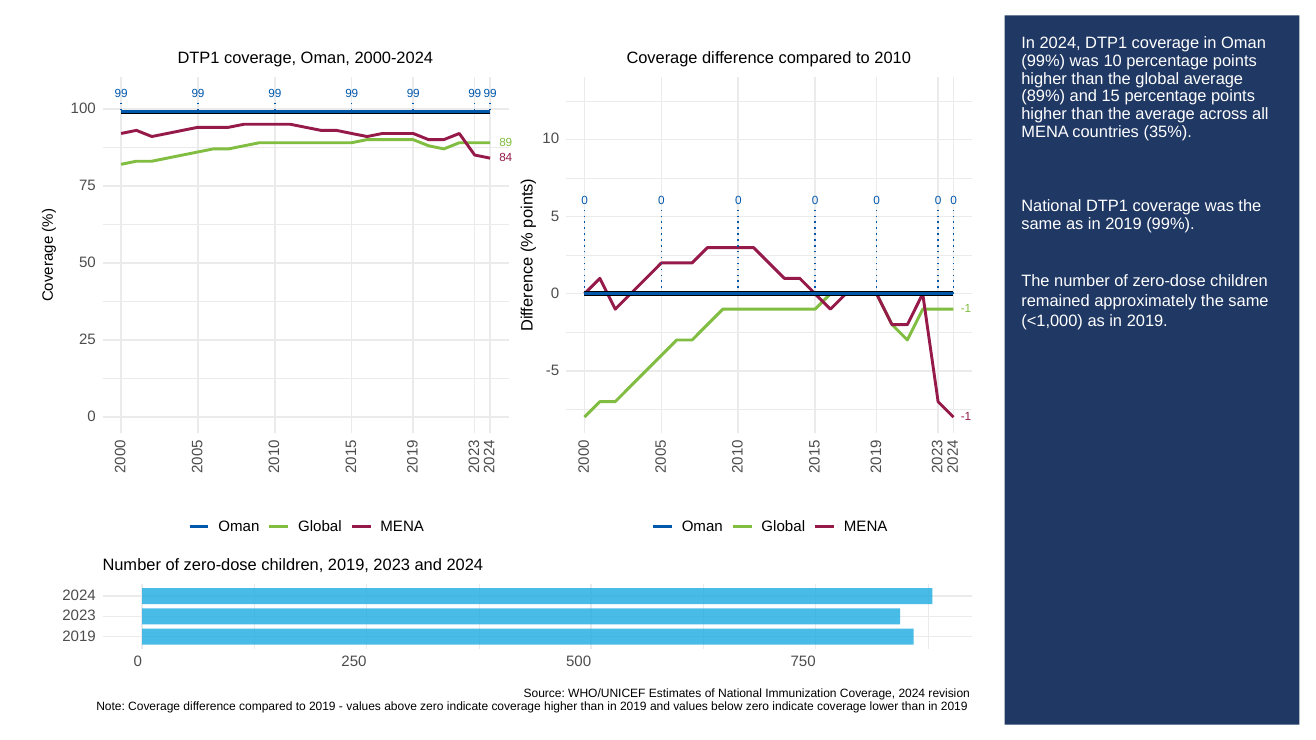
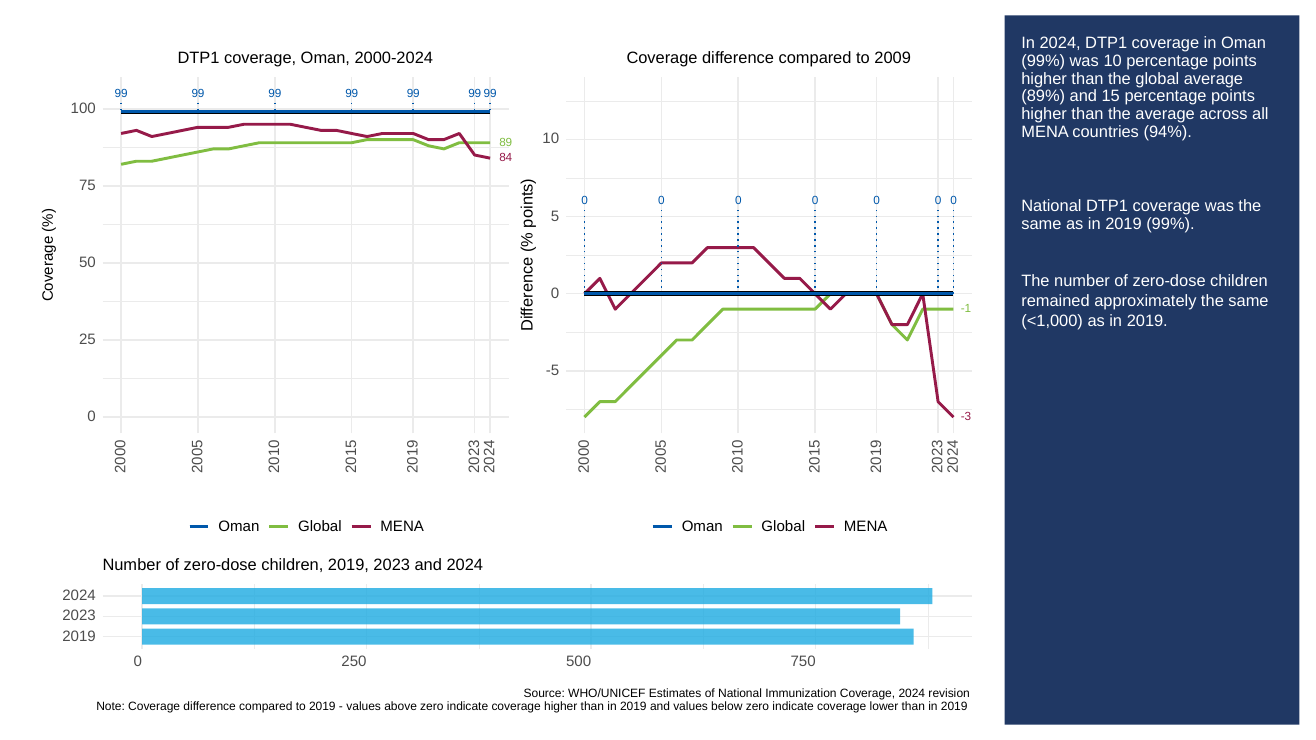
2010: 2010 -> 2009
35%: 35% -> 94%
-1 at (966, 417): -1 -> -3
